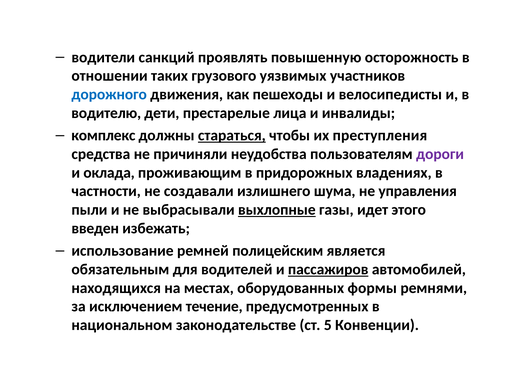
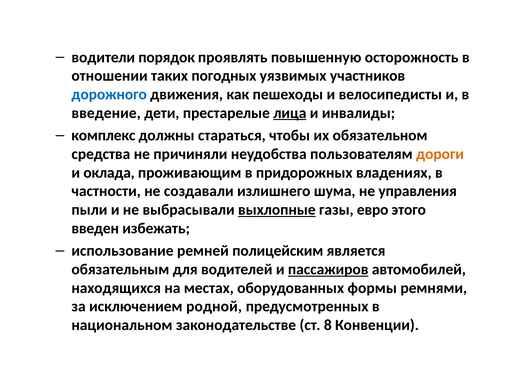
санкций: санкций -> порядок
грузового: грузового -> погодных
водителю: водителю -> введение
лица underline: none -> present
стараться underline: present -> none
преступления: преступления -> обязательном
дороги colour: purple -> orange
идет: идет -> евро
течение: течение -> родной
5: 5 -> 8
